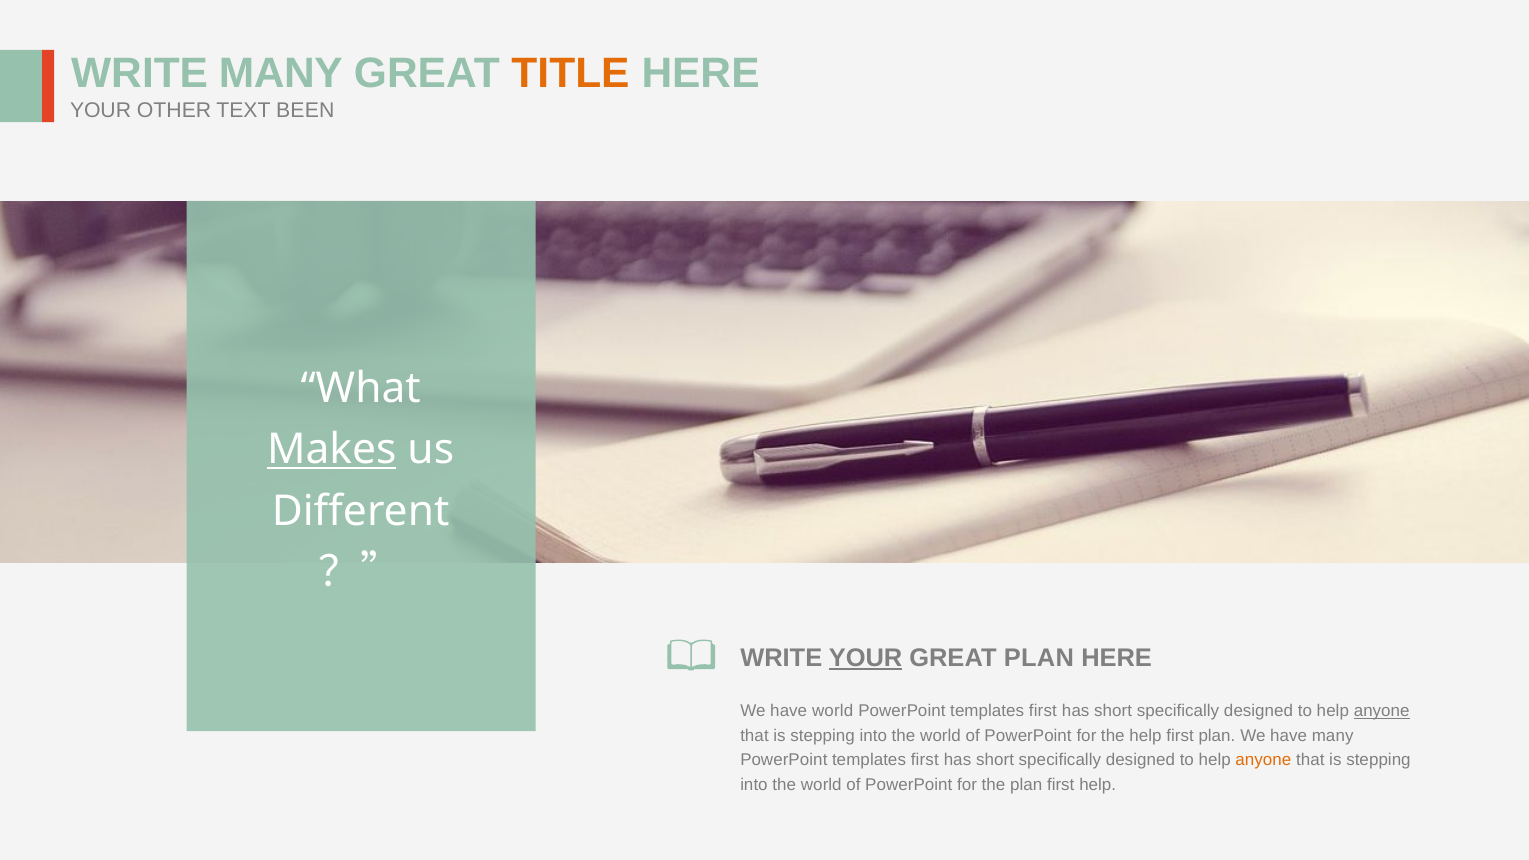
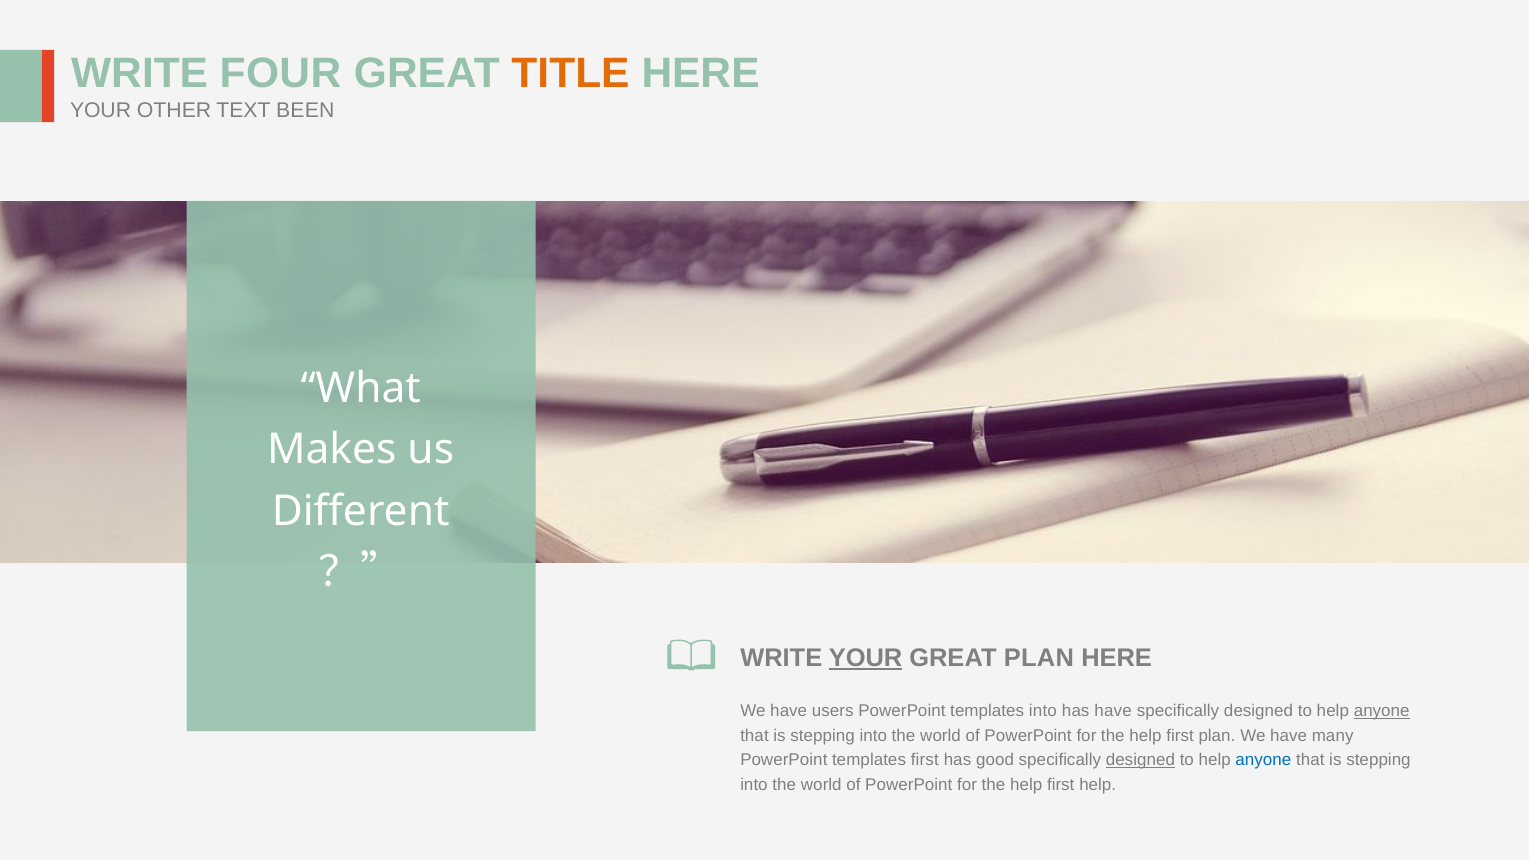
WRITE MANY: MANY -> FOUR
Makes underline: present -> none
have world: world -> users
first at (1043, 711): first -> into
short at (1113, 711): short -> have
short at (995, 760): short -> good
designed at (1140, 760) underline: none -> present
anyone at (1263, 760) colour: orange -> blue
plan at (1026, 784): plan -> help
